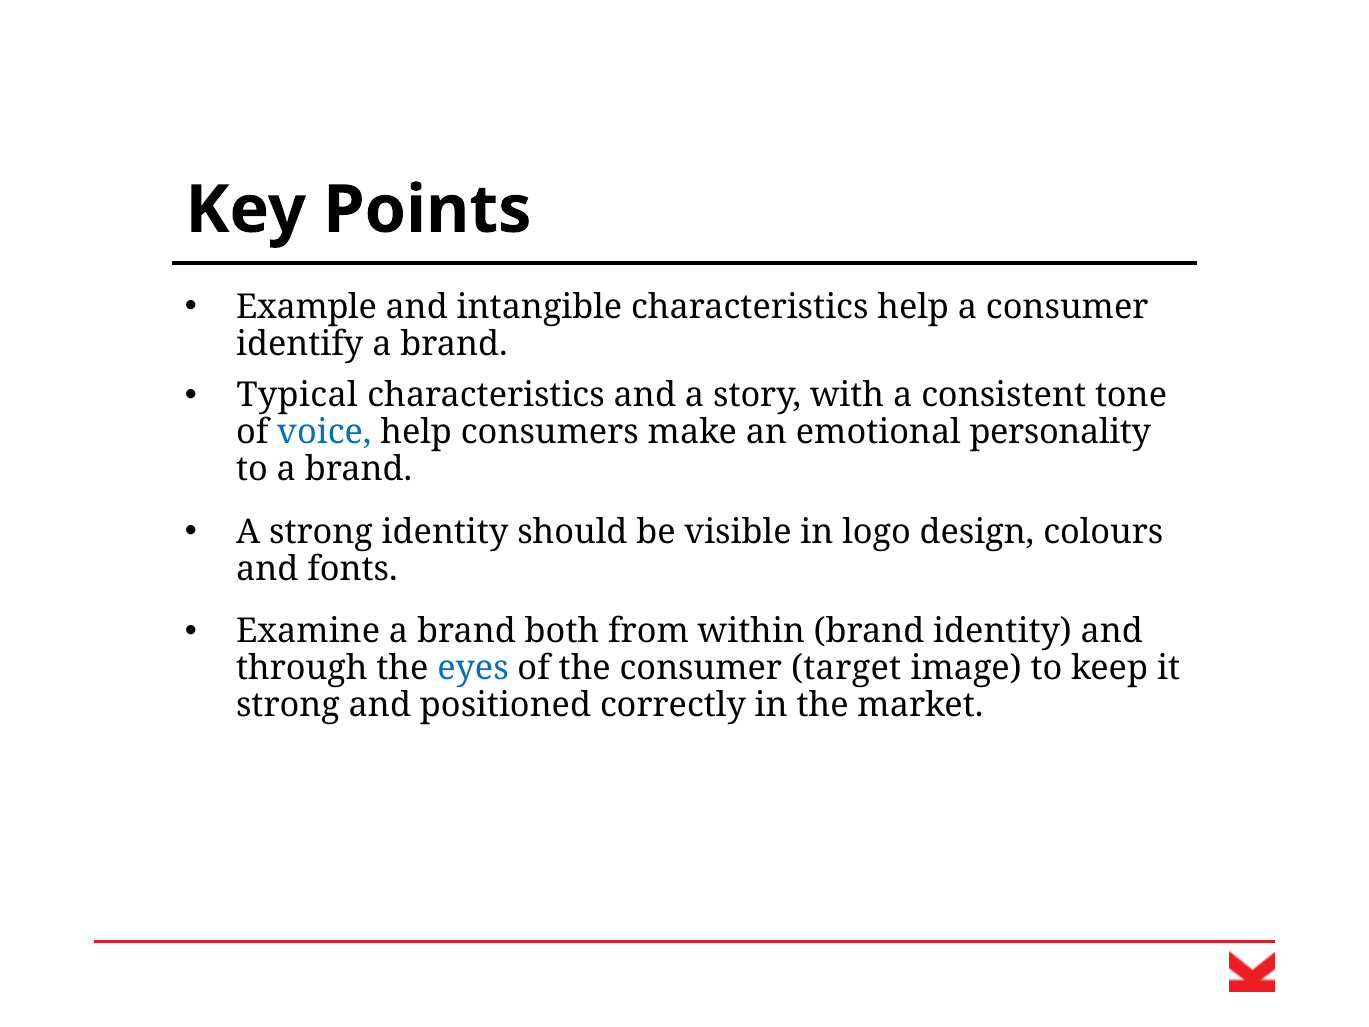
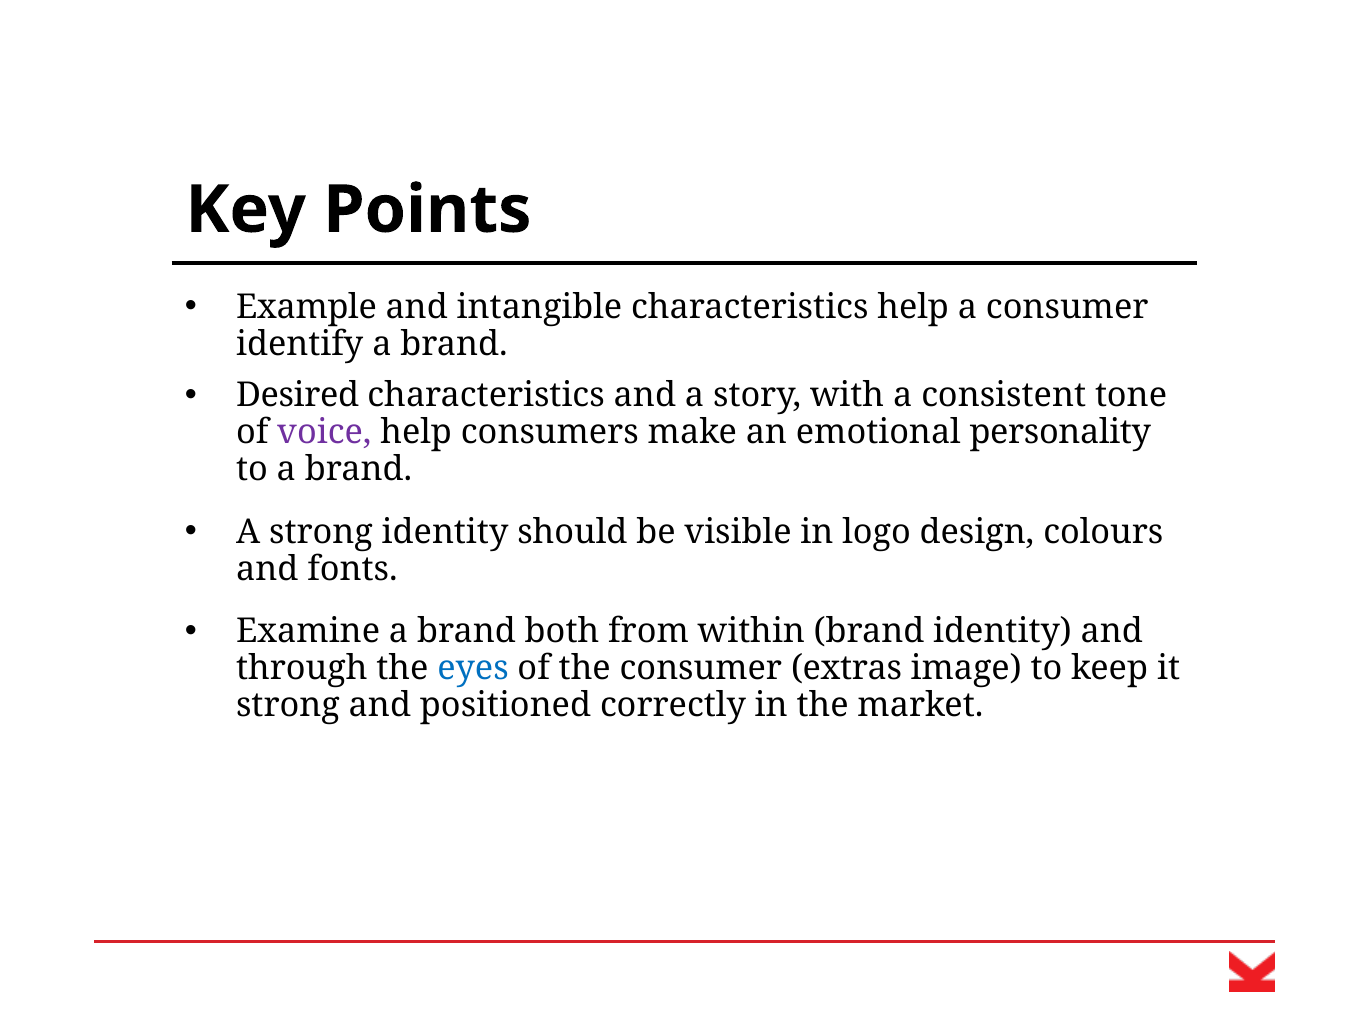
Typical: Typical -> Desired
voice colour: blue -> purple
target: target -> extras
